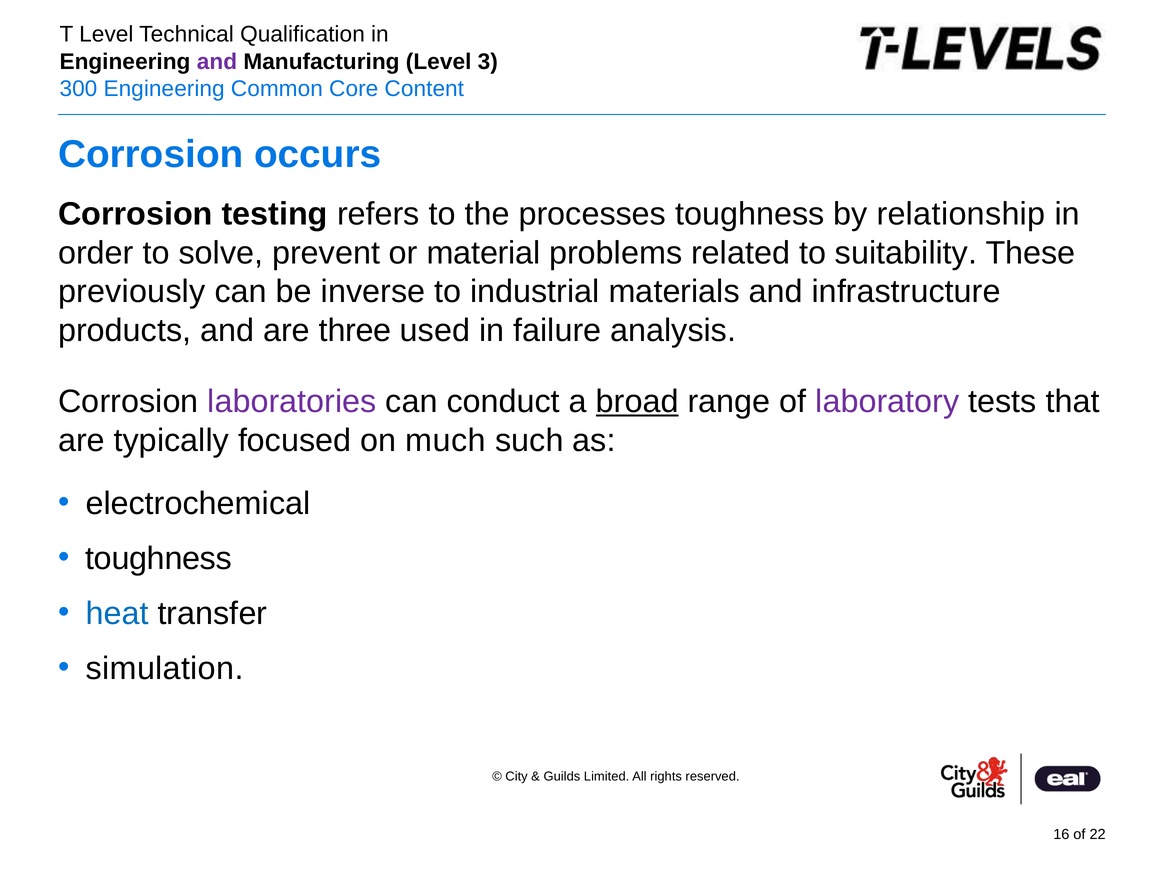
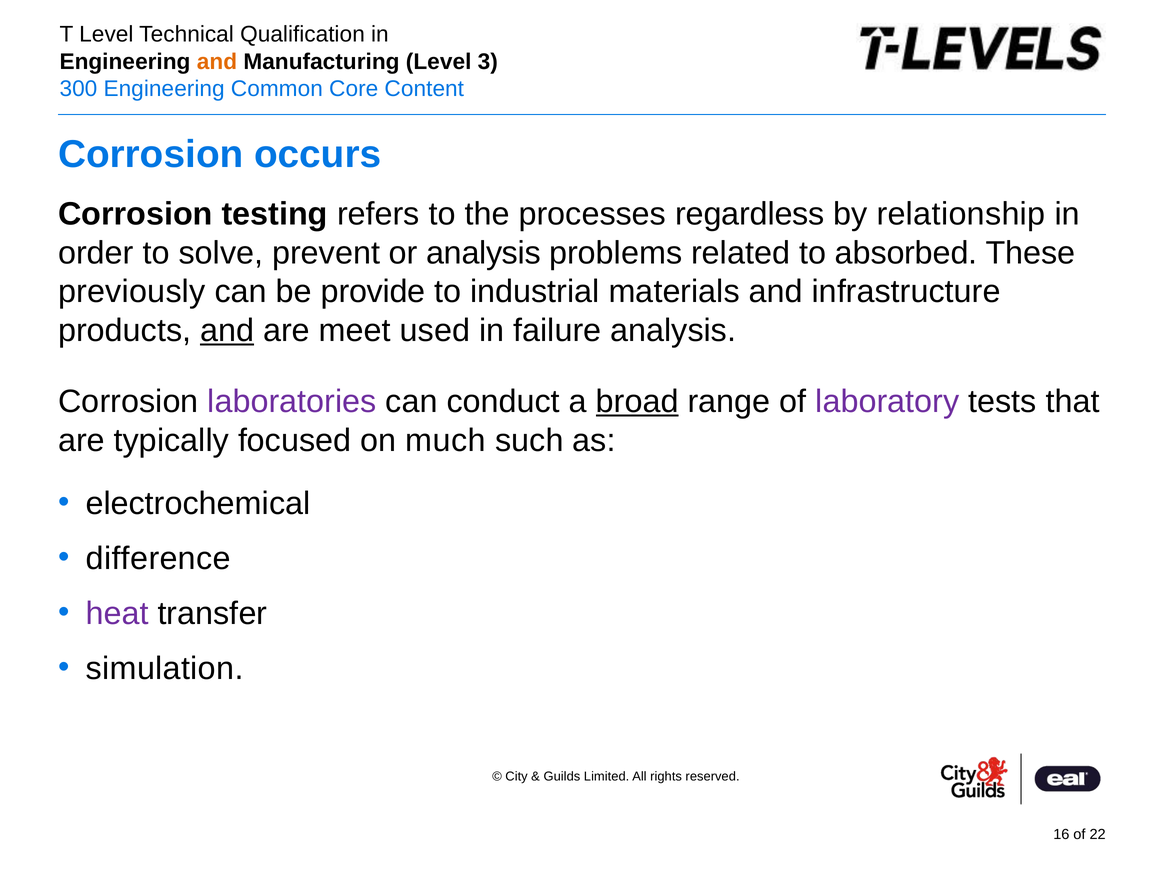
and at (217, 62) colour: purple -> orange
processes toughness: toughness -> regardless
or material: material -> analysis
suitability: suitability -> absorbed
inverse: inverse -> provide
and at (227, 331) underline: none -> present
three: three -> meet
toughness at (159, 559): toughness -> difference
heat colour: blue -> purple
